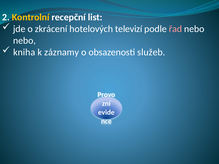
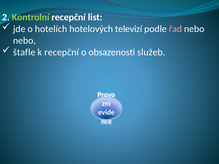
Kontrolní colour: yellow -> light green
zkrácení: zkrácení -> hotelích
kniha: kniha -> štafle
k záznamy: záznamy -> recepční
